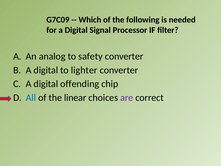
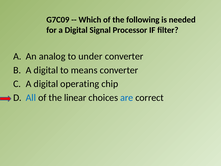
safety: safety -> under
lighter: lighter -> means
offending: offending -> operating
are colour: purple -> blue
